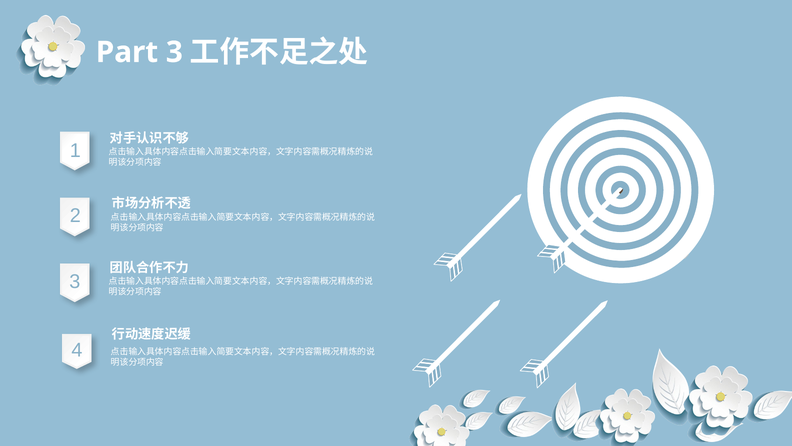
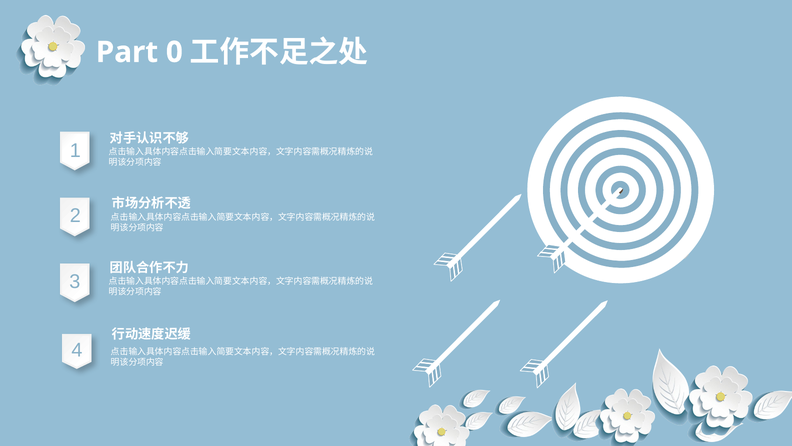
Part 3: 3 -> 0
